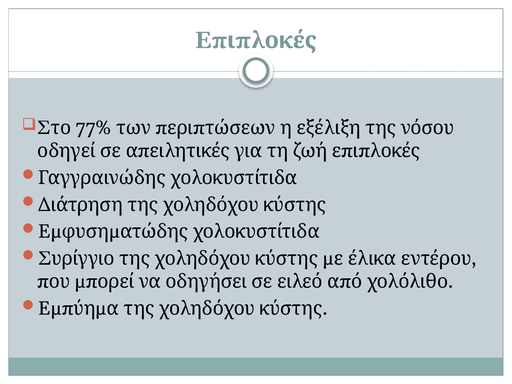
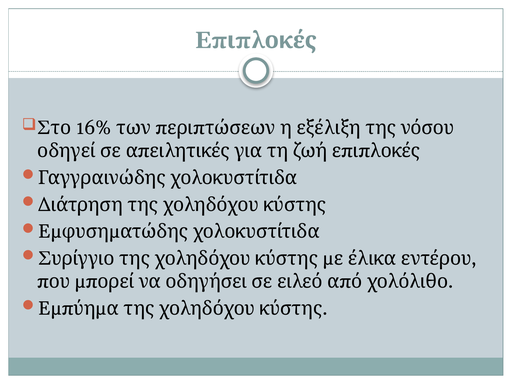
77%: 77% -> 16%
